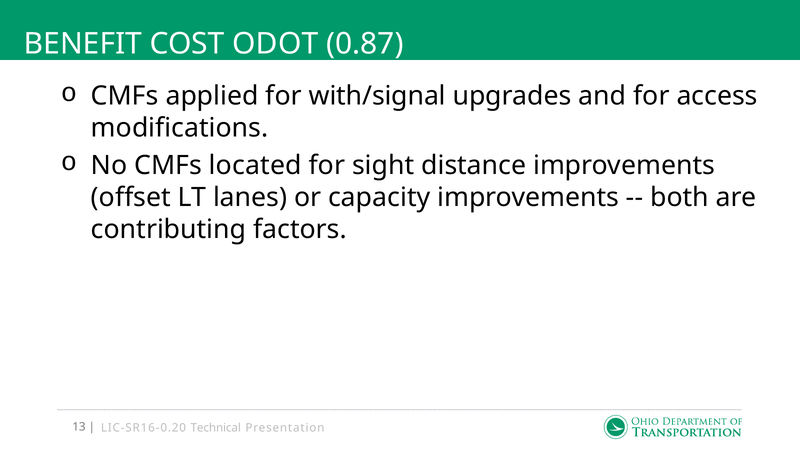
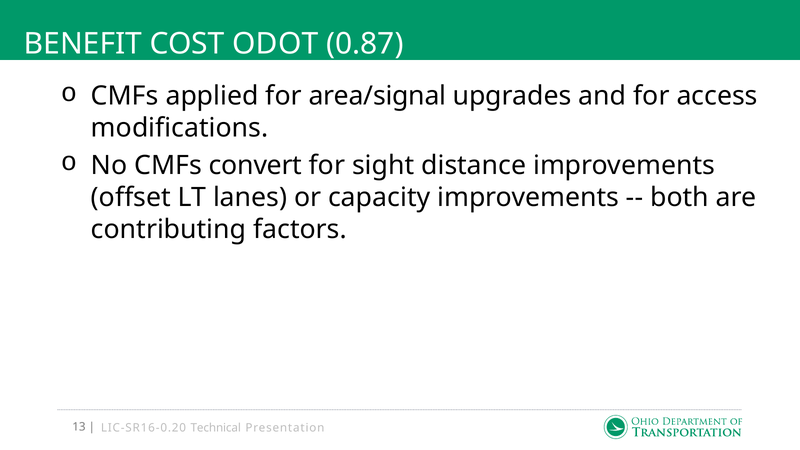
with/signal: with/signal -> area/signal
located: located -> convert
